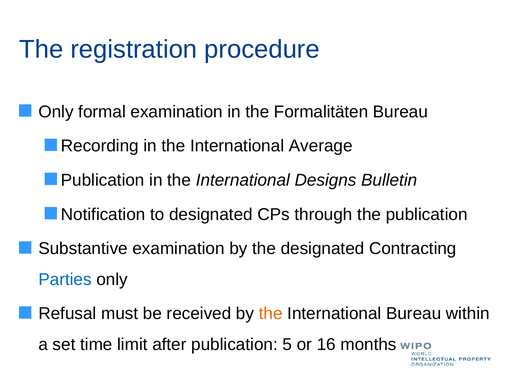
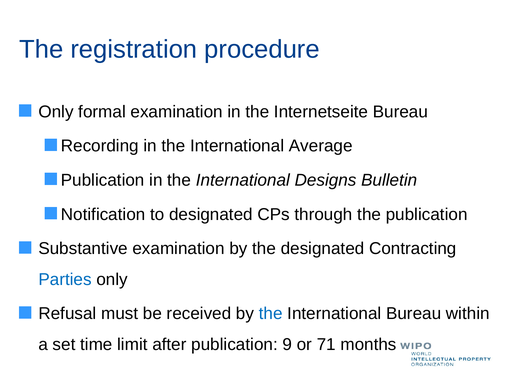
Formalitäten: Formalitäten -> Internetseite
the at (271, 313) colour: orange -> blue
5: 5 -> 9
16: 16 -> 71
